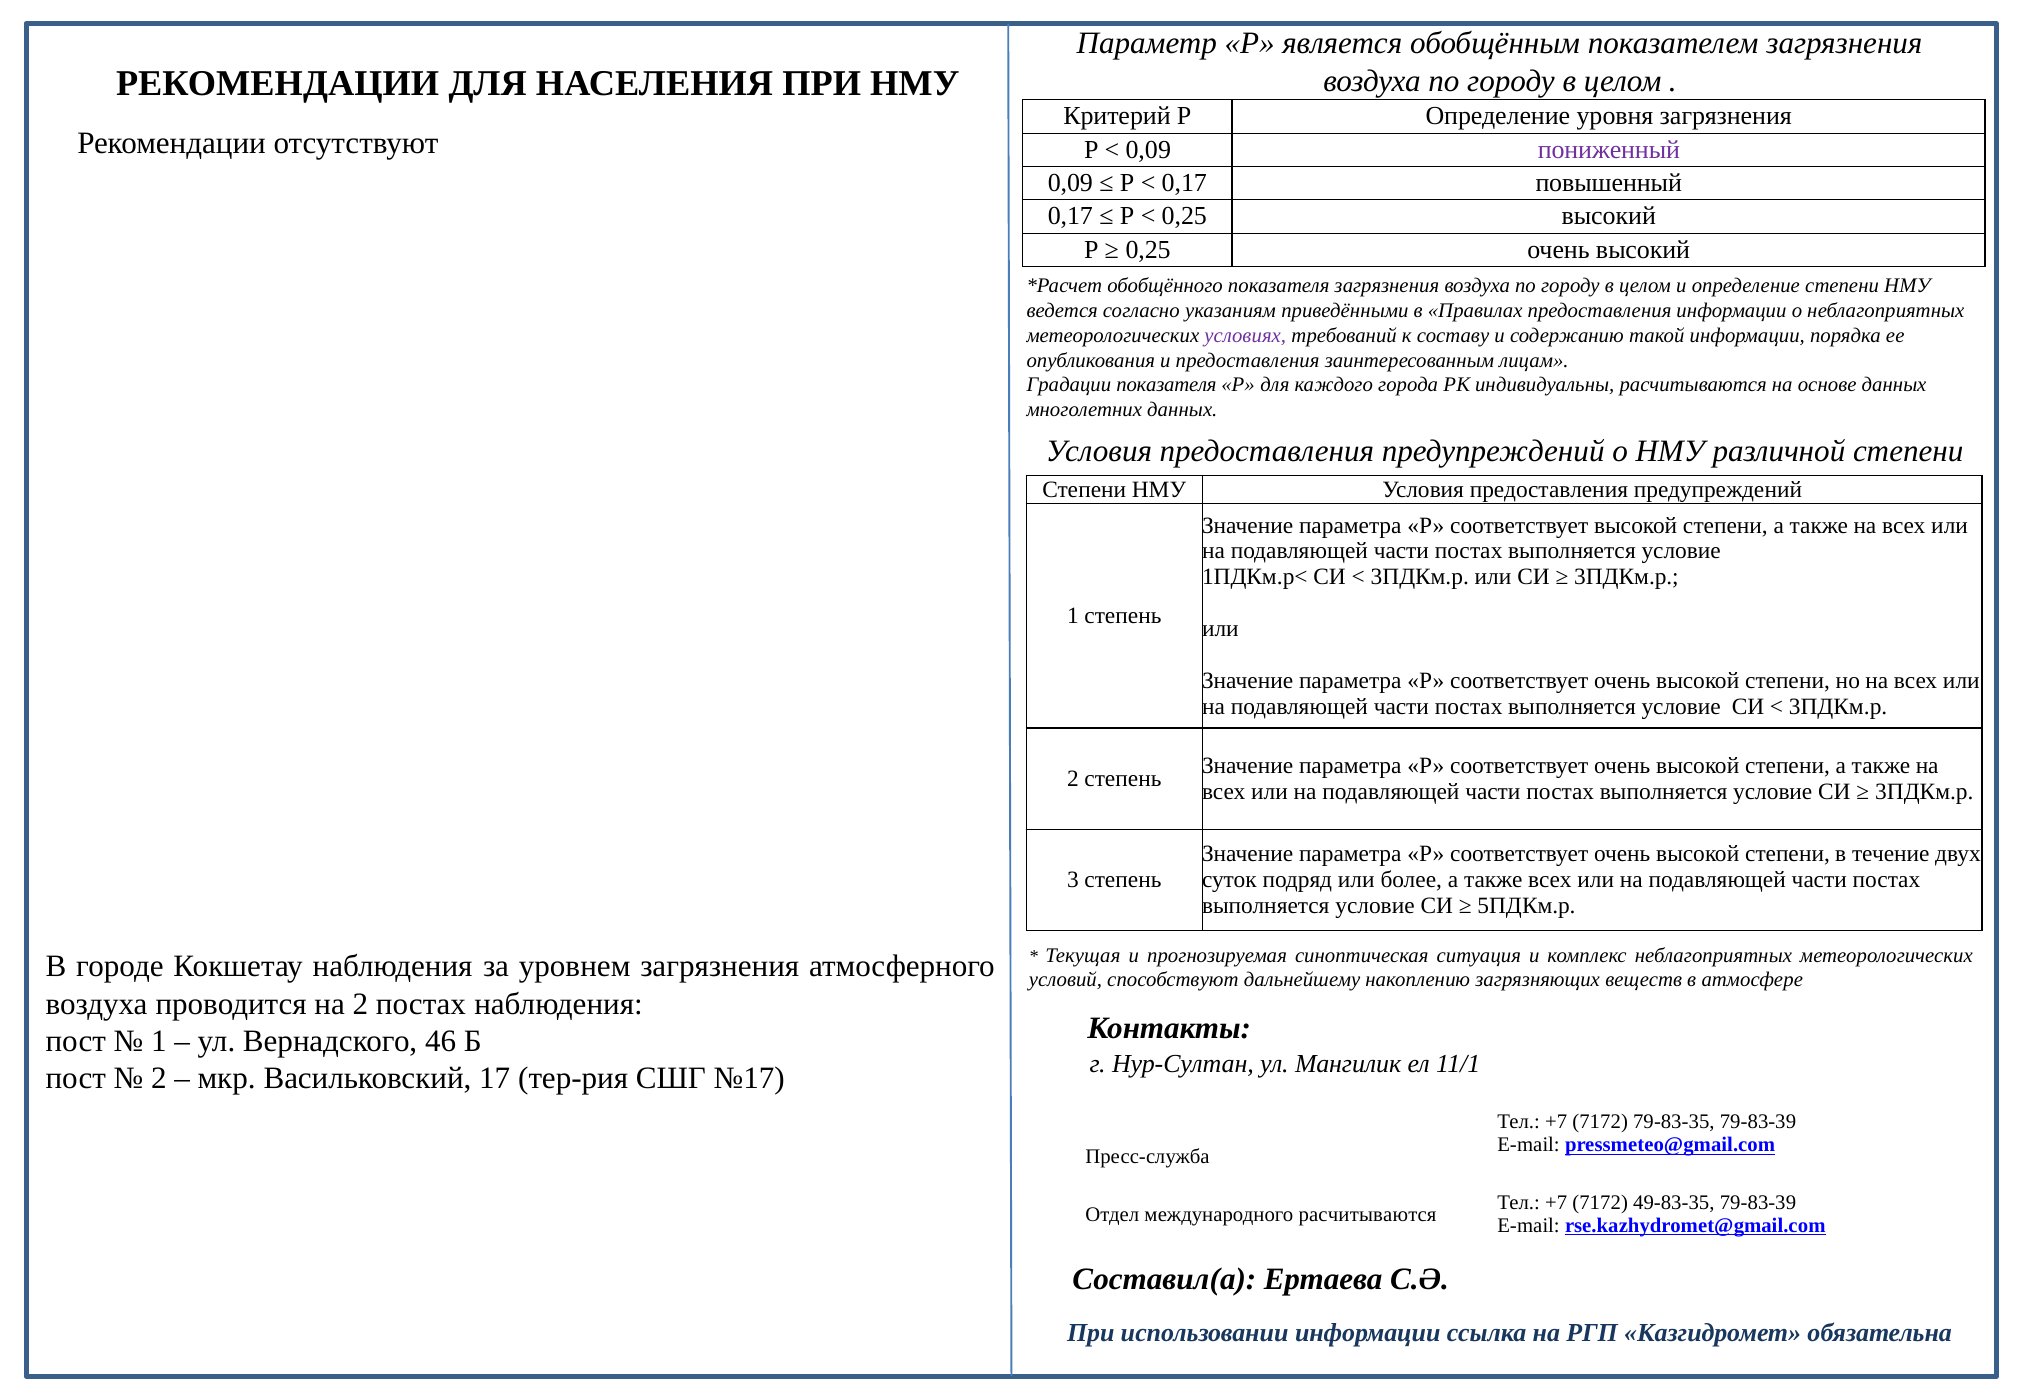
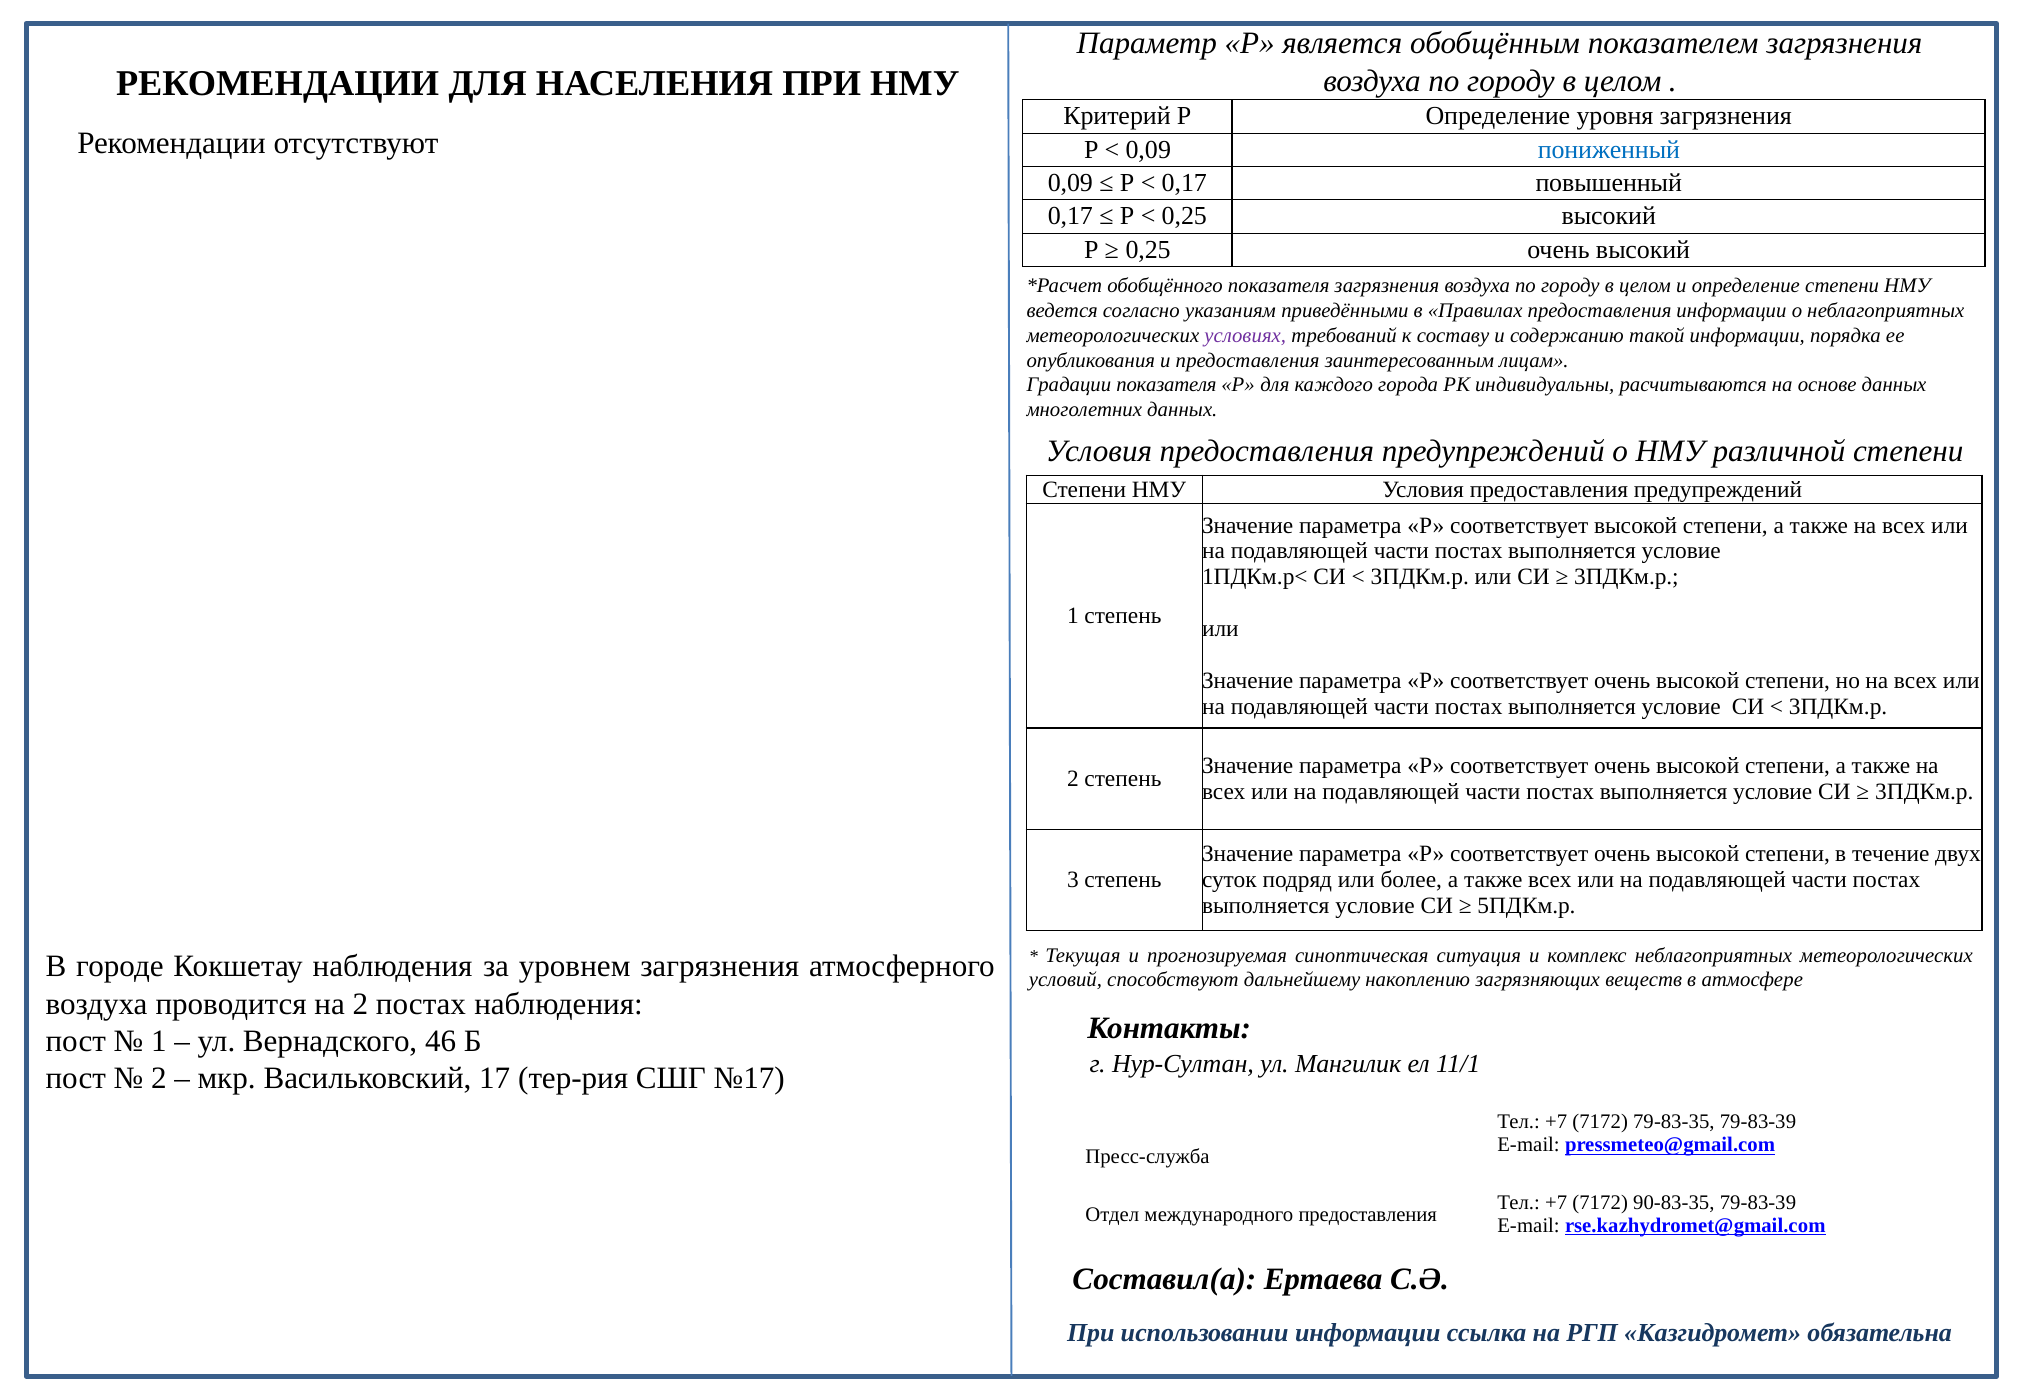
пониженный colour: purple -> blue
49-83-35: 49-83-35 -> 90-83-35
международного расчитываются: расчитываются -> предоставления
